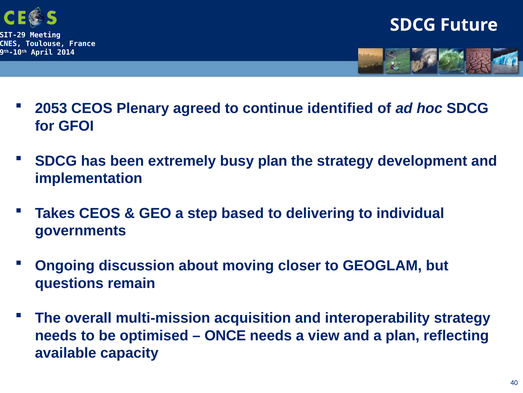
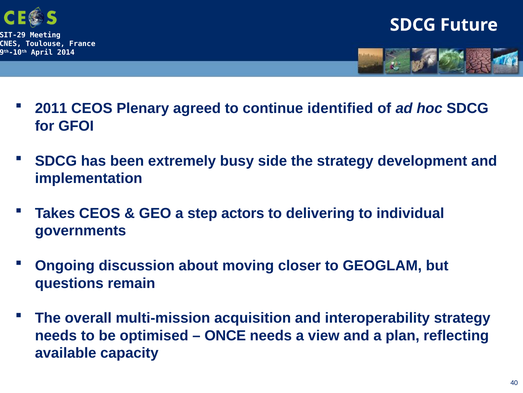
2053: 2053 -> 2011
busy plan: plan -> side
based: based -> actors
